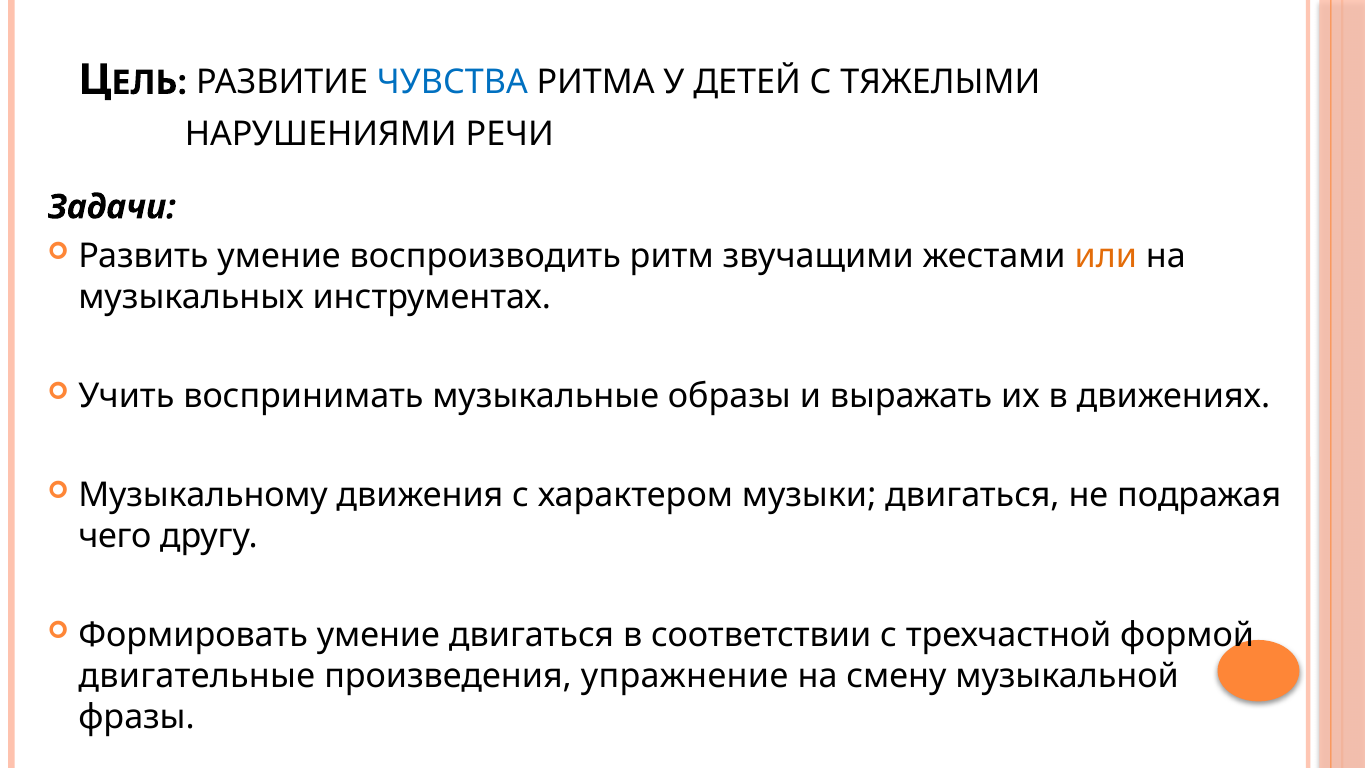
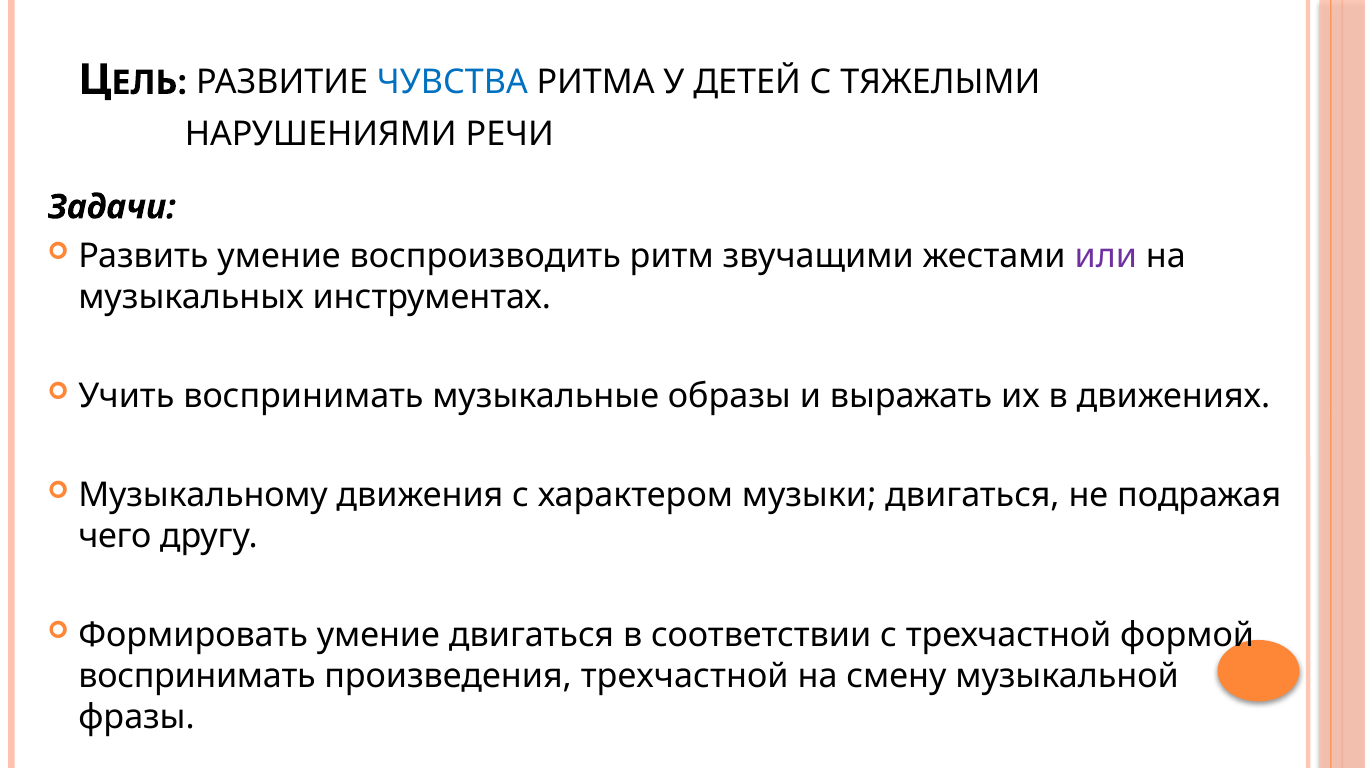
или colour: orange -> purple
двигательные at (197, 676): двигательные -> воспринимать
произведения упражнение: упражнение -> трехчастной
